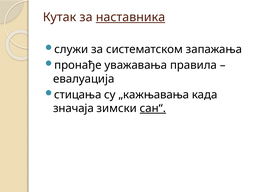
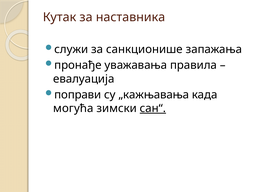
наставника underline: present -> none
систематском: систематском -> санкционише
стицања: стицања -> поправи
значаја: значаја -> могућа
